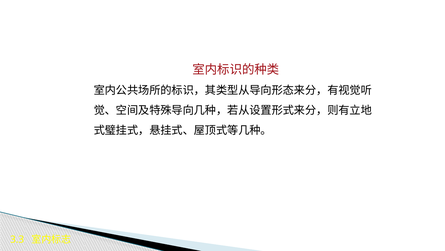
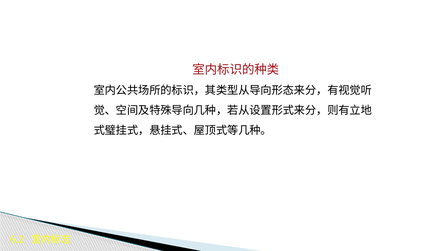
3.3: 3.3 -> 6.2
